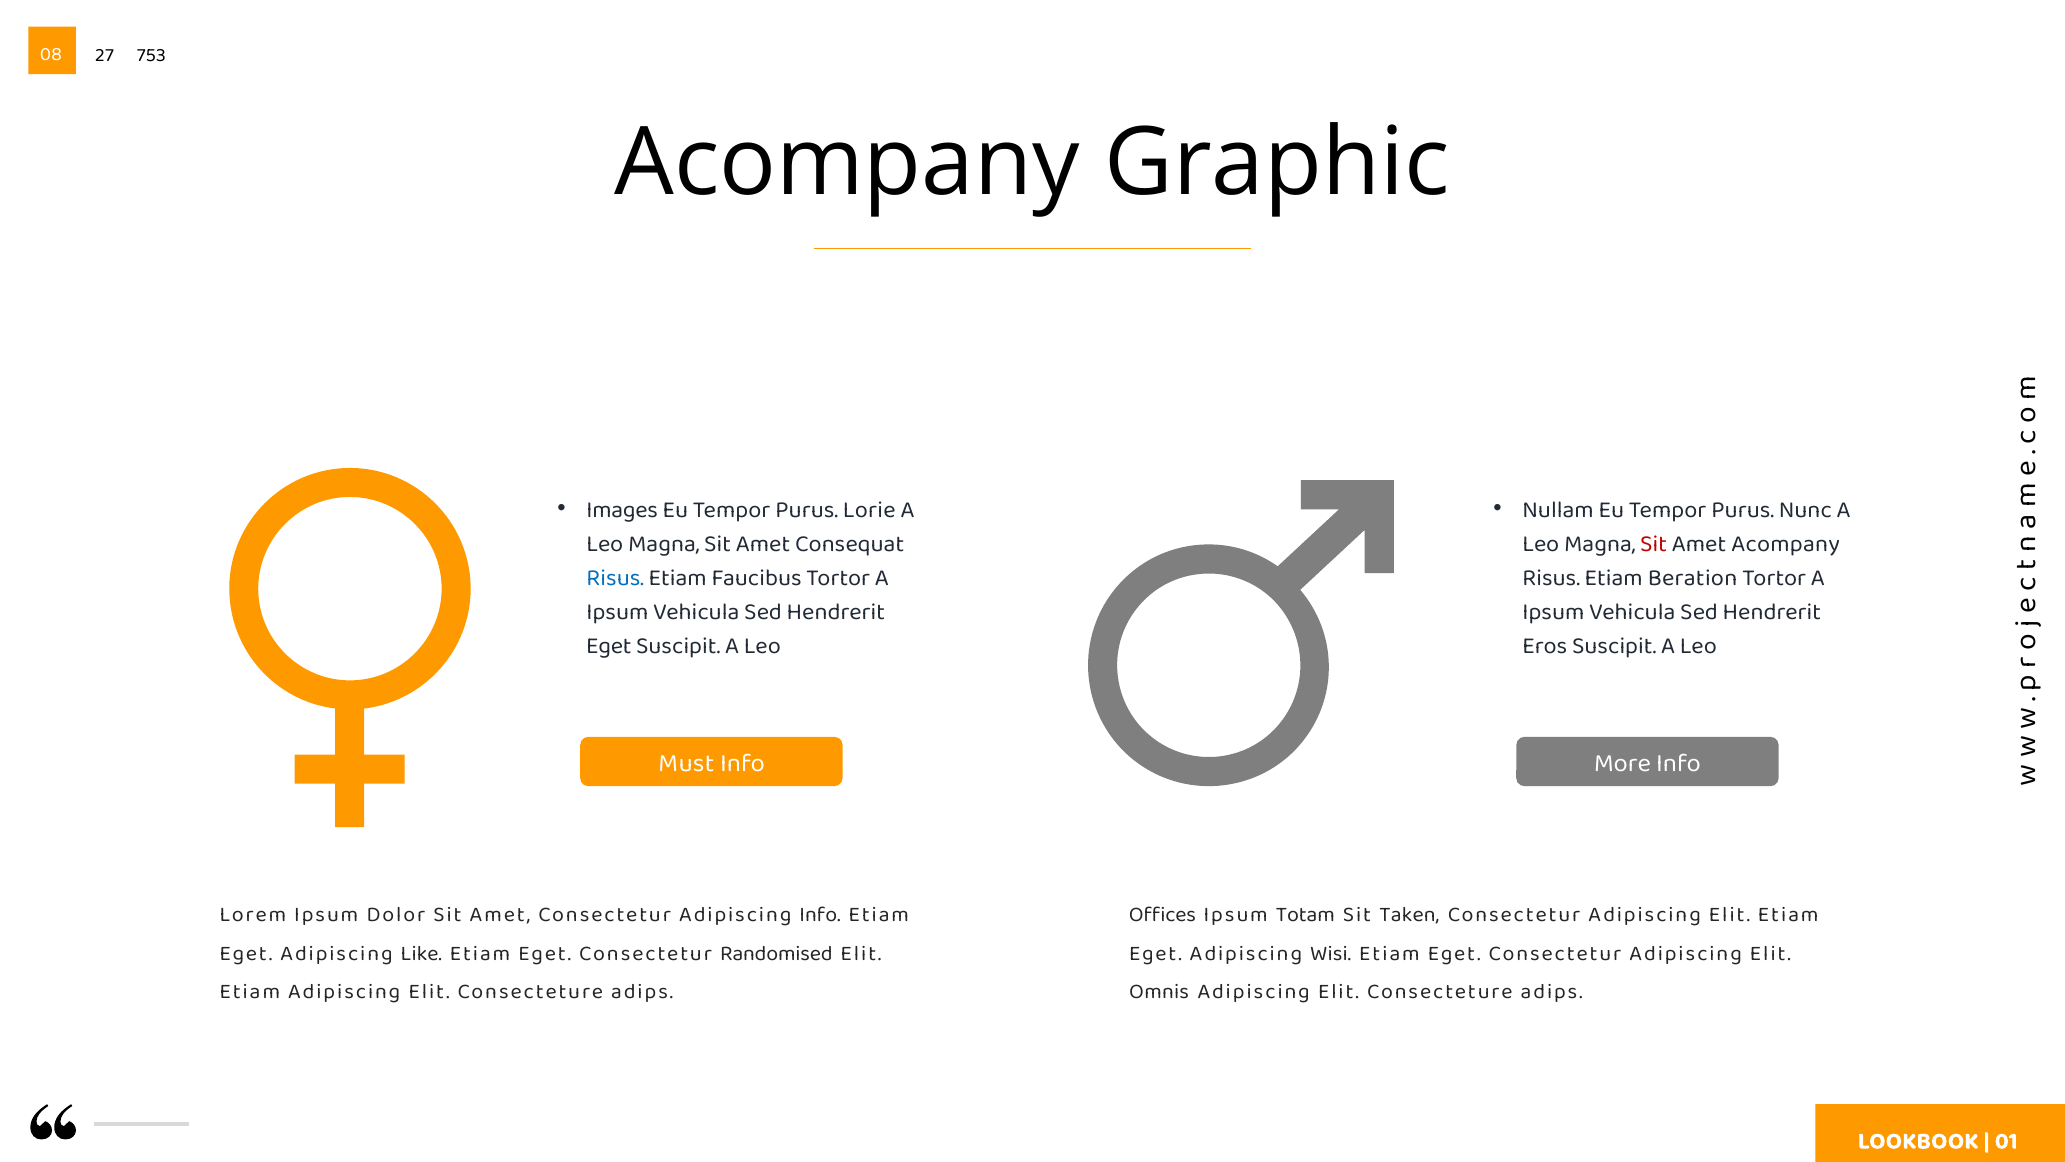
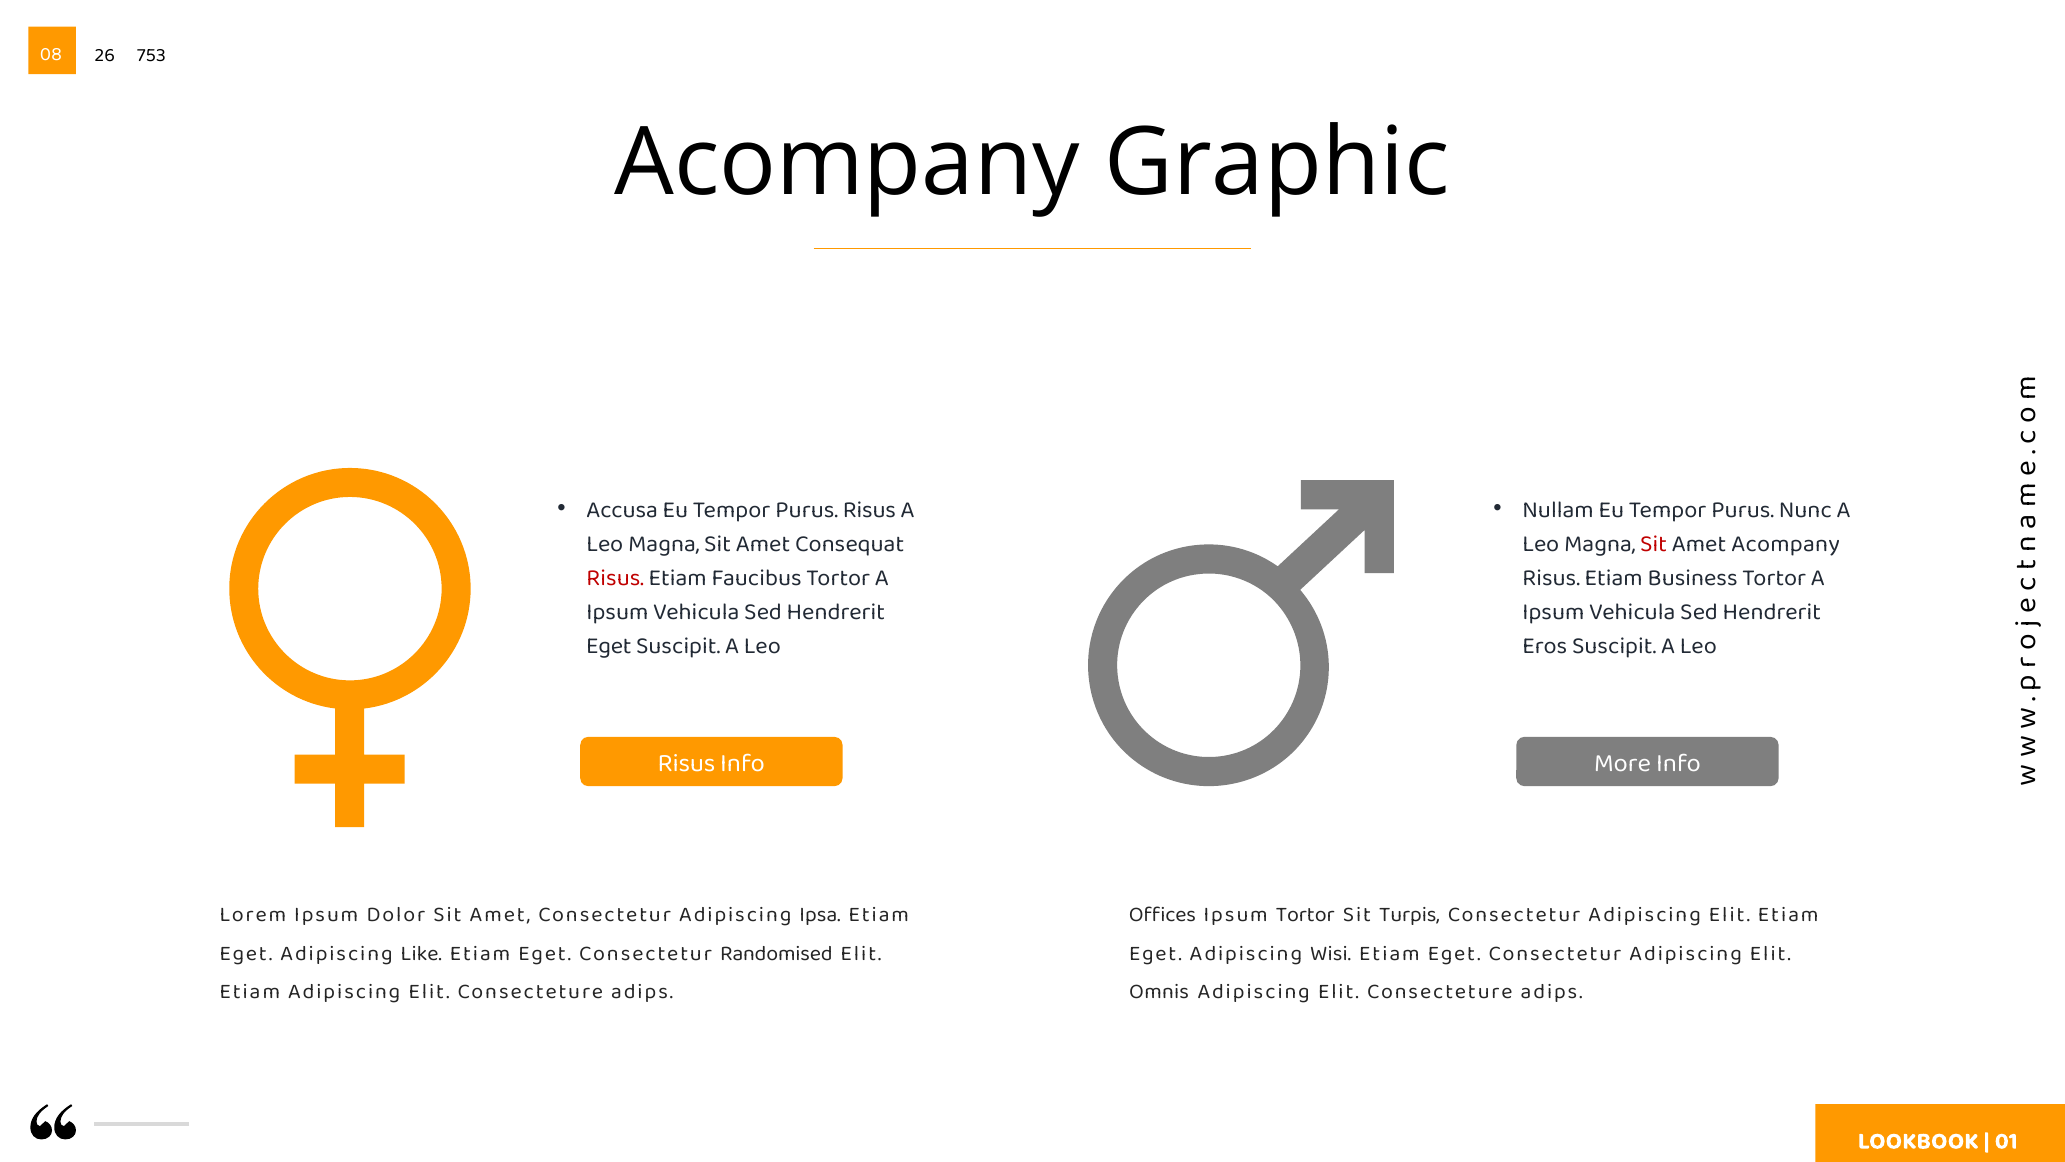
27: 27 -> 26
Images: Images -> Accusa
Purus Lorie: Lorie -> Risus
Risus at (615, 577) colour: blue -> red
Beration: Beration -> Business
Must at (686, 763): Must -> Risus
Adipiscing Info: Info -> Ipsa
Ipsum Totam: Totam -> Tortor
Taken: Taken -> Turpis
